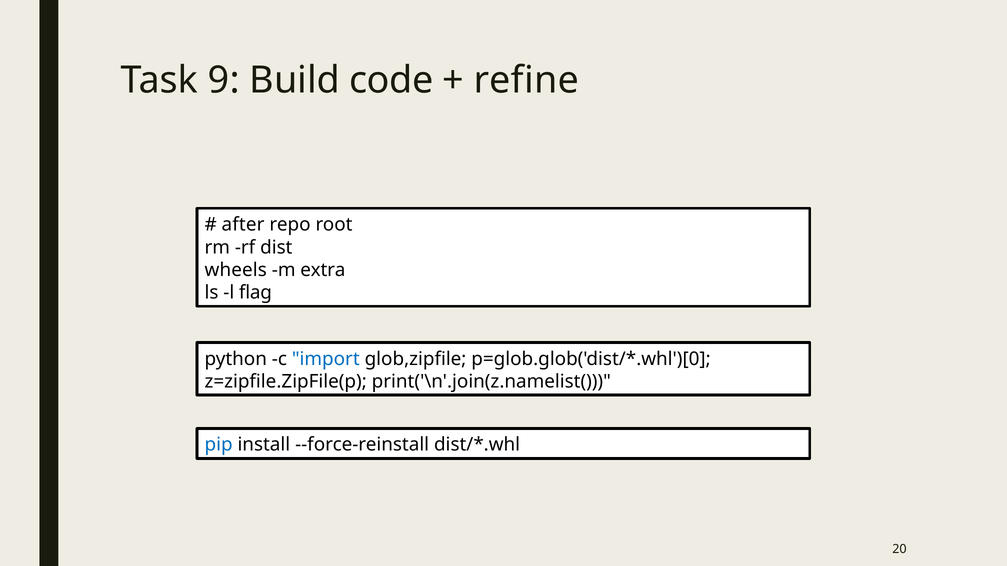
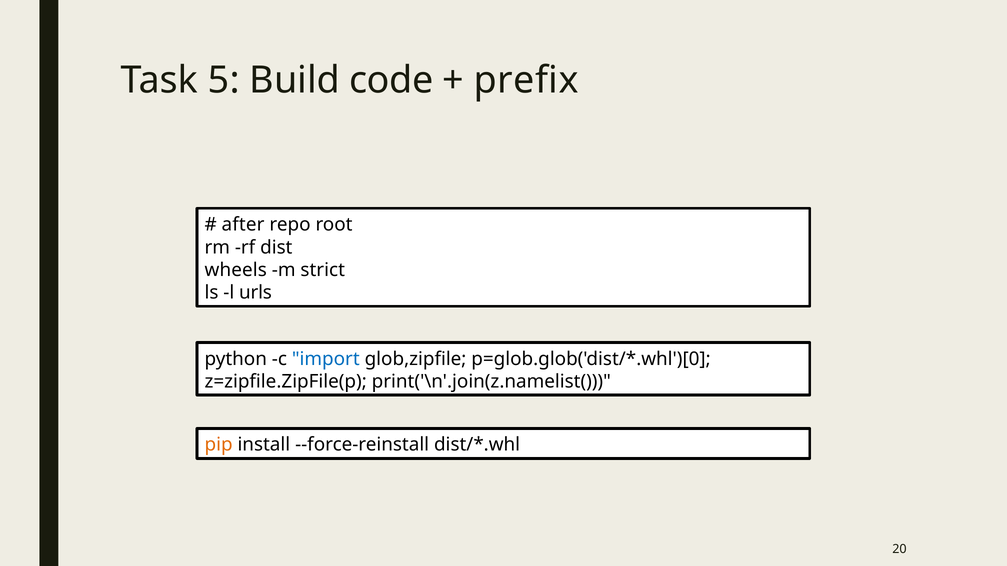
9: 9 -> 5
refine: refine -> prefix
extra: extra -> strict
flag: flag -> urls
pip colour: blue -> orange
